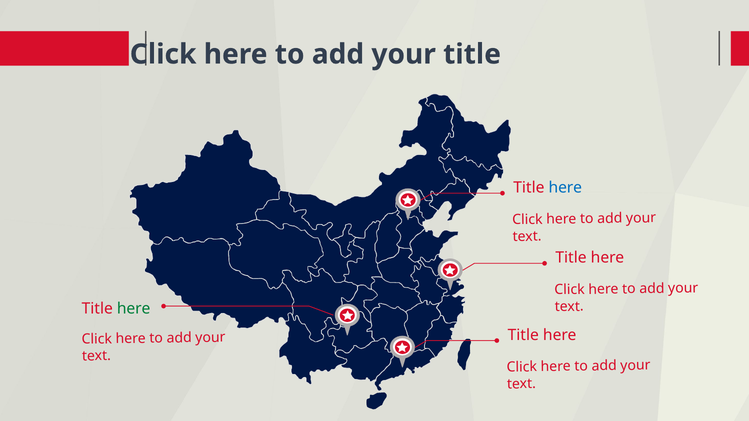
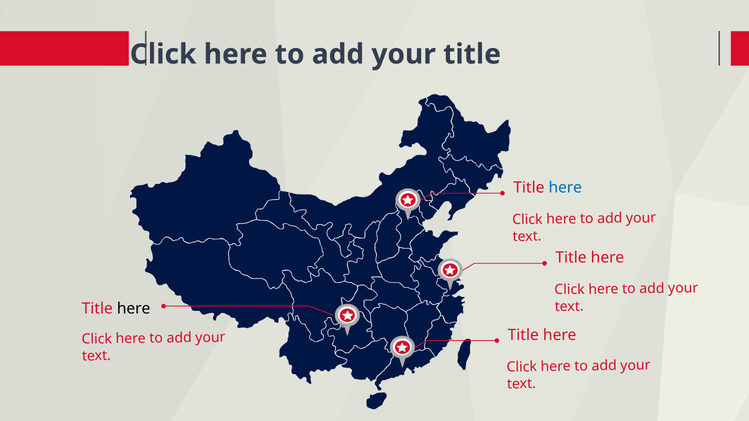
here at (134, 309) colour: green -> black
